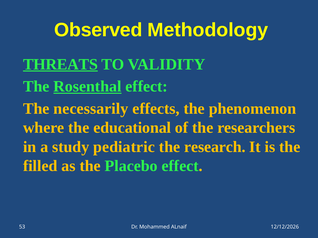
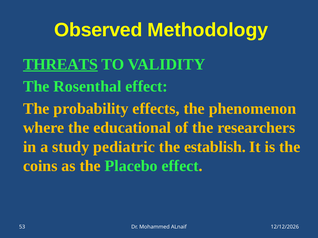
Rosenthal underline: present -> none
necessarily: necessarily -> probability
research: research -> establish
filled: filled -> coins
